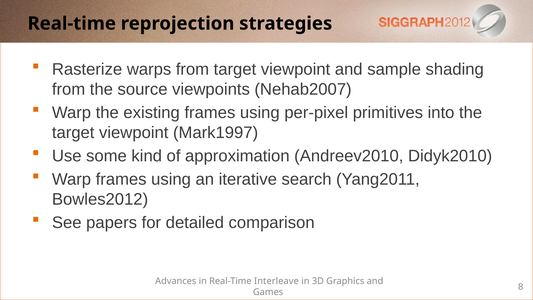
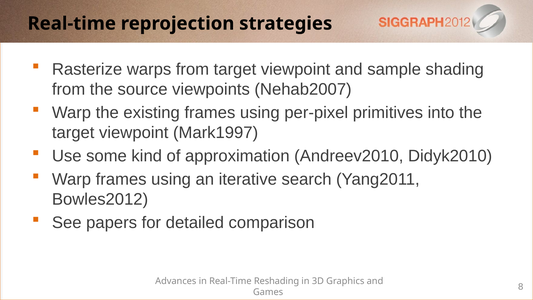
Interleave: Interleave -> Reshading
